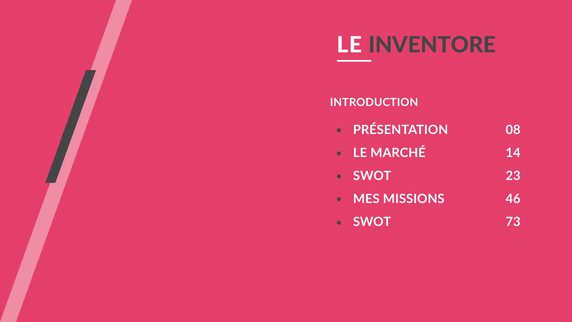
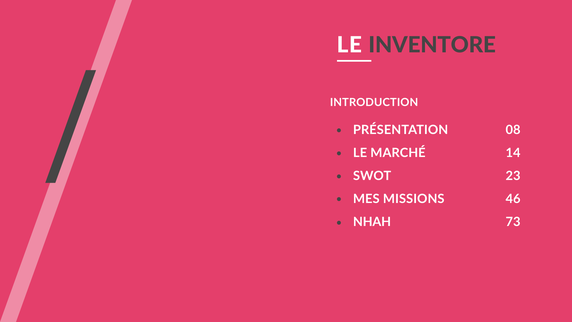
SWOT at (372, 222): SWOT -> NHAH
